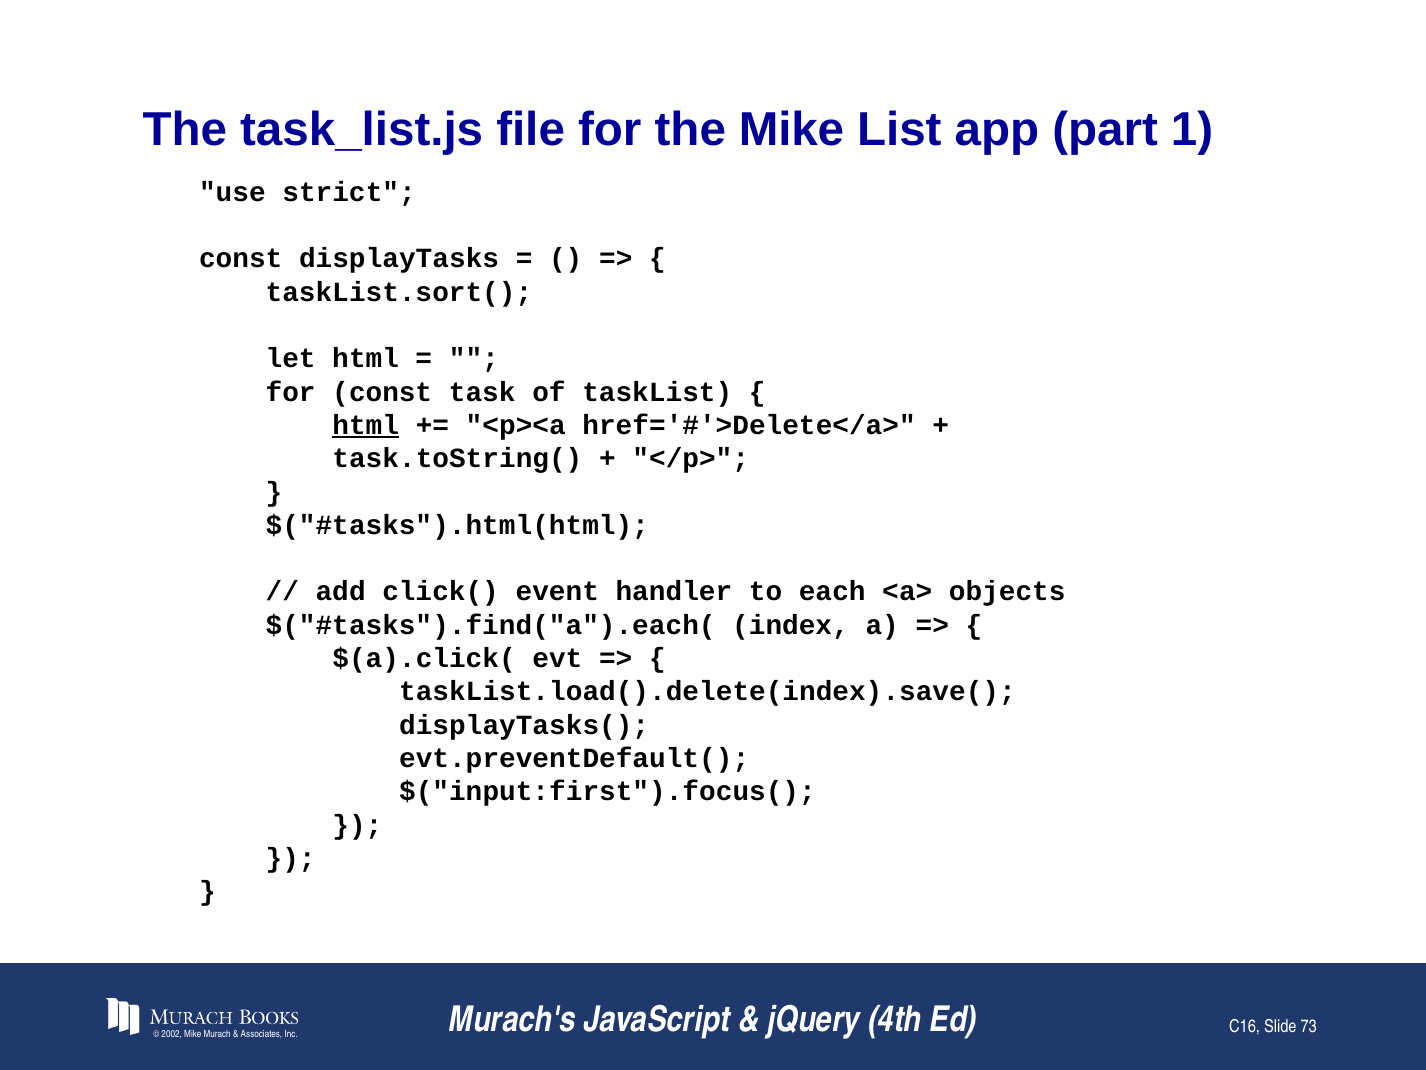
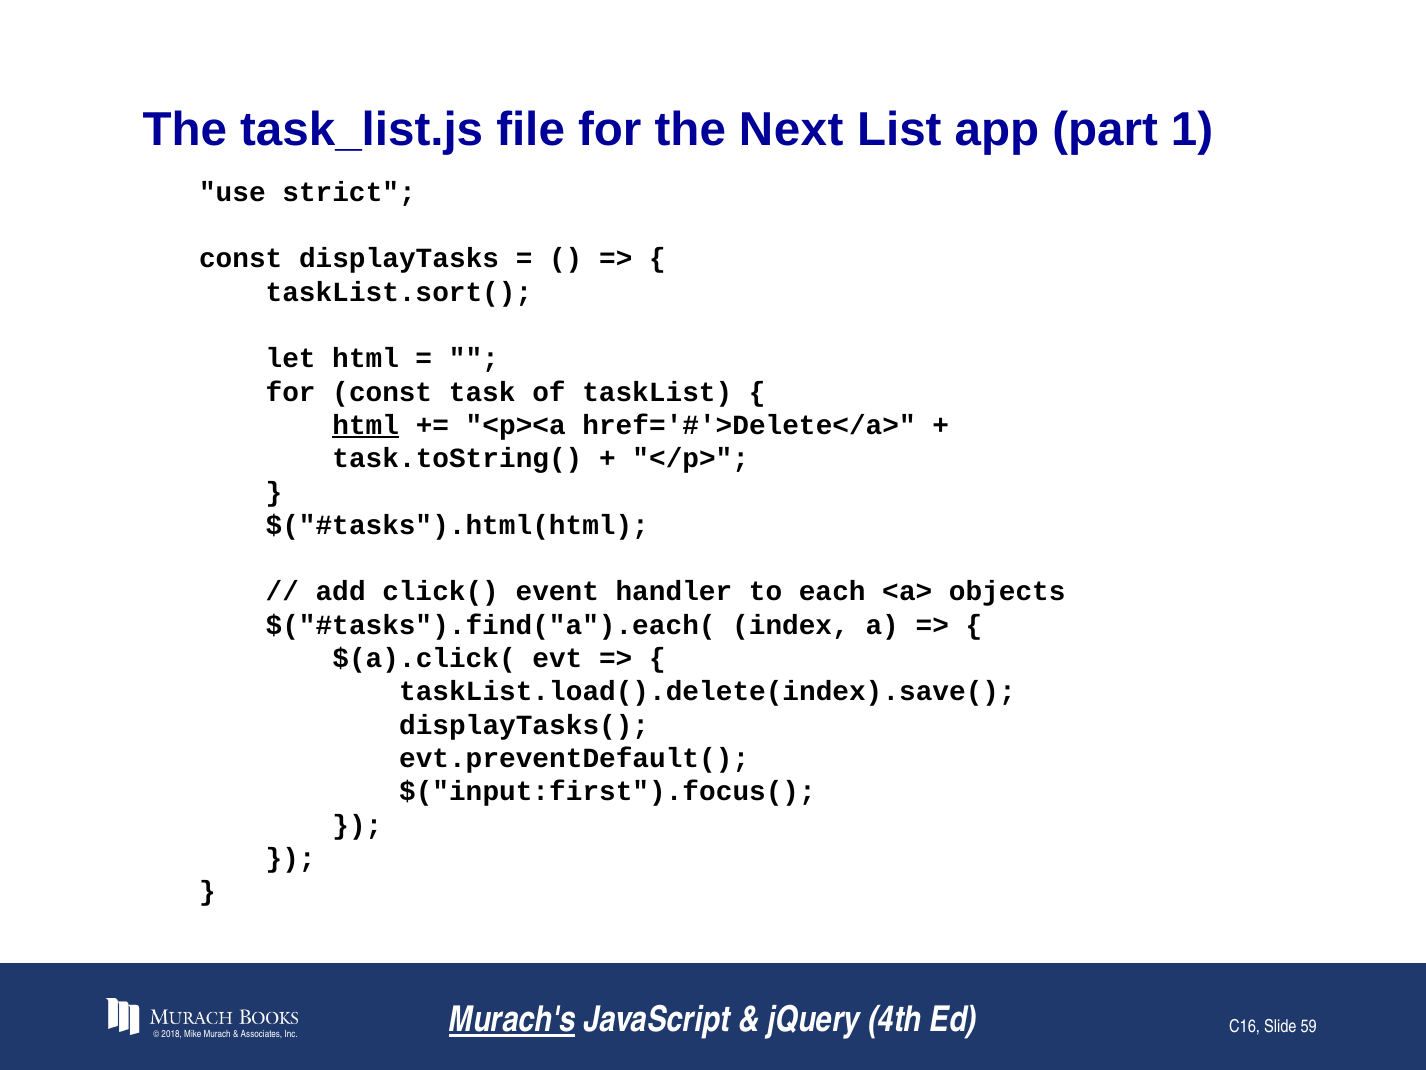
the Mike: Mike -> Next
Murach's underline: none -> present
2002: 2002 -> 2018
73: 73 -> 59
